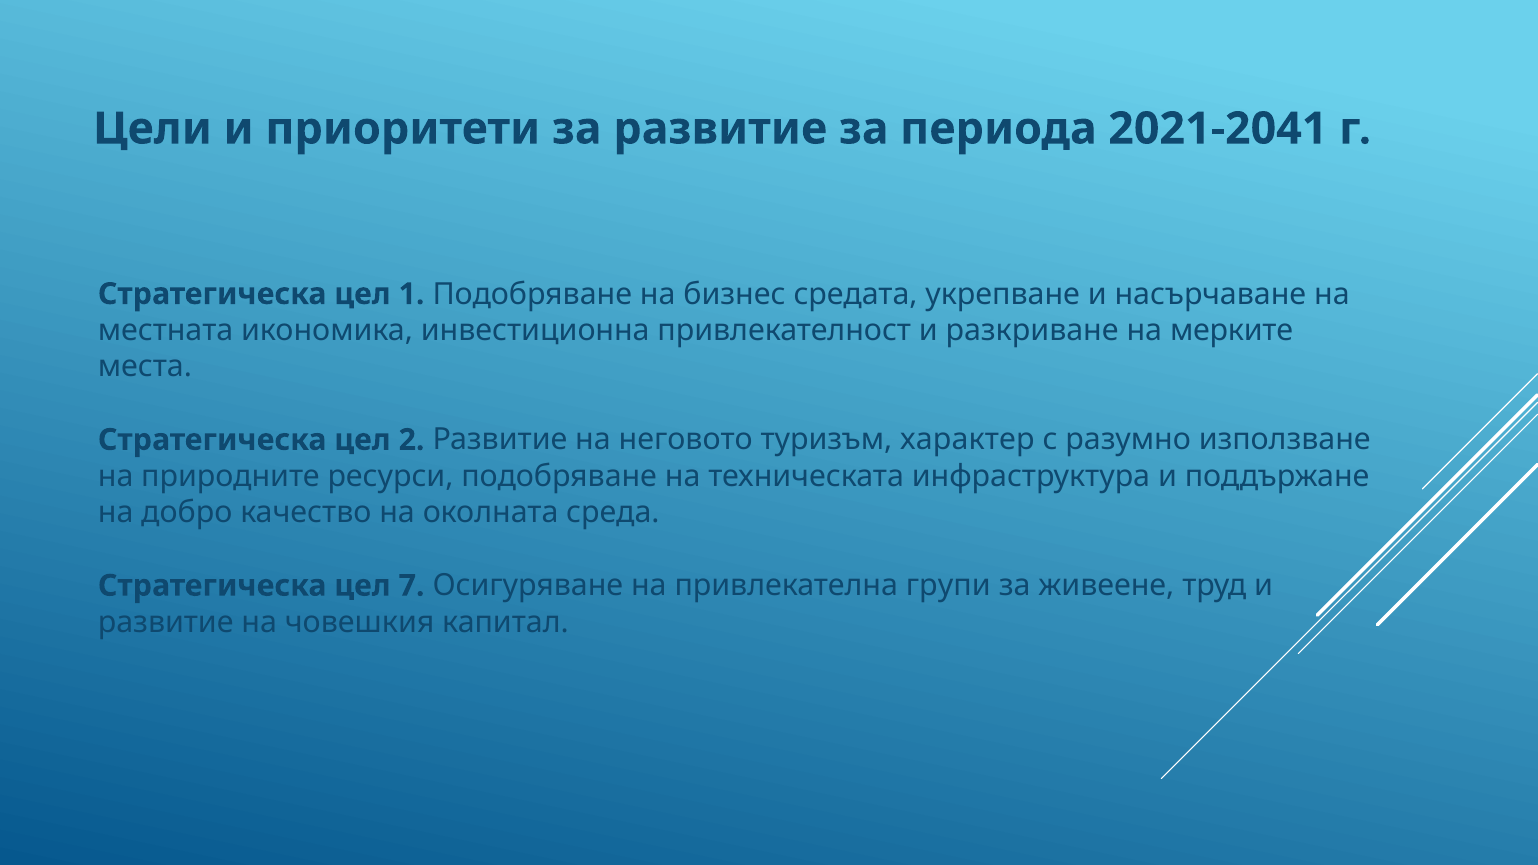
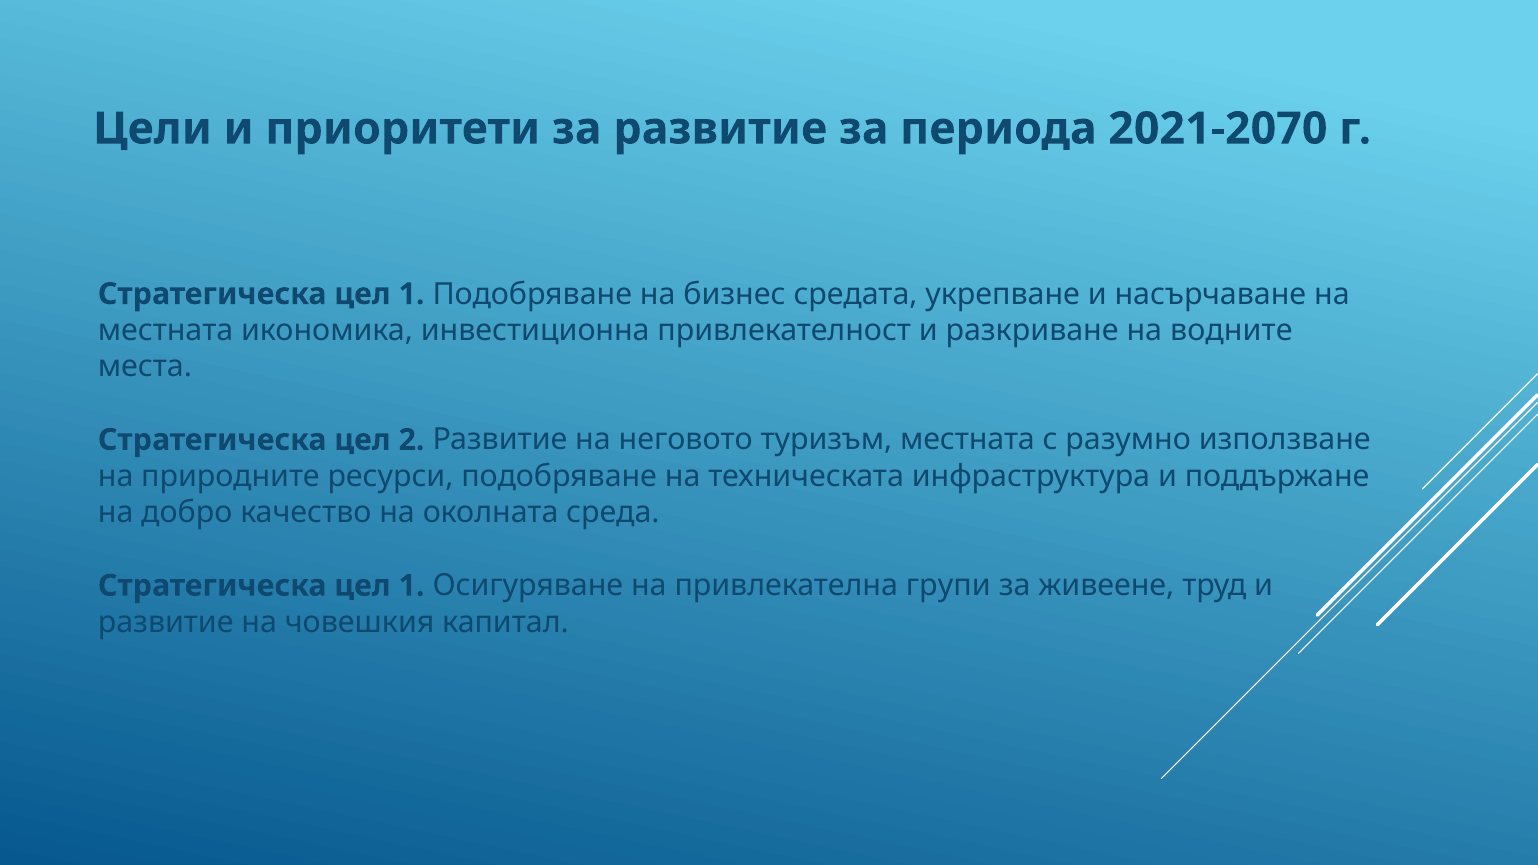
2021-2041: 2021-2041 -> 2021-2070
мерките: мерките -> водните
туризъм характер: характер -> местната
7 at (412, 586): 7 -> 1
